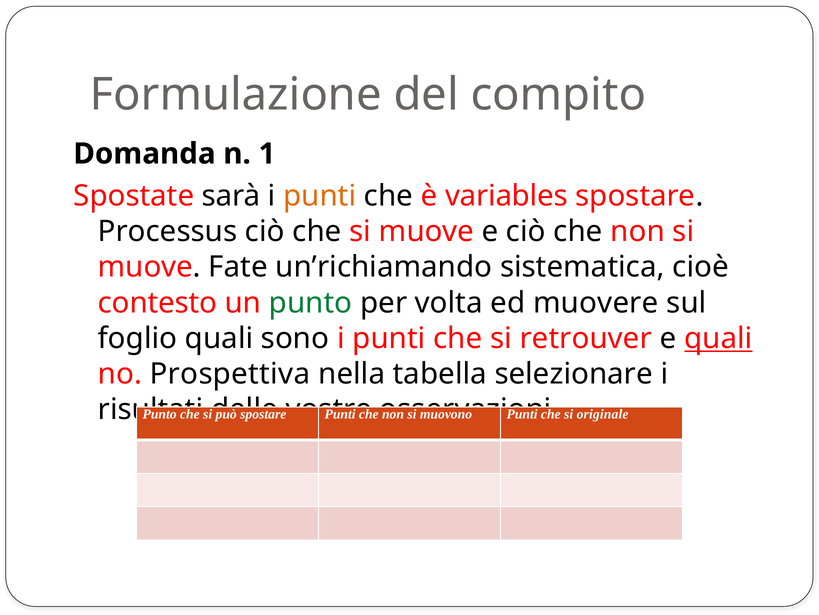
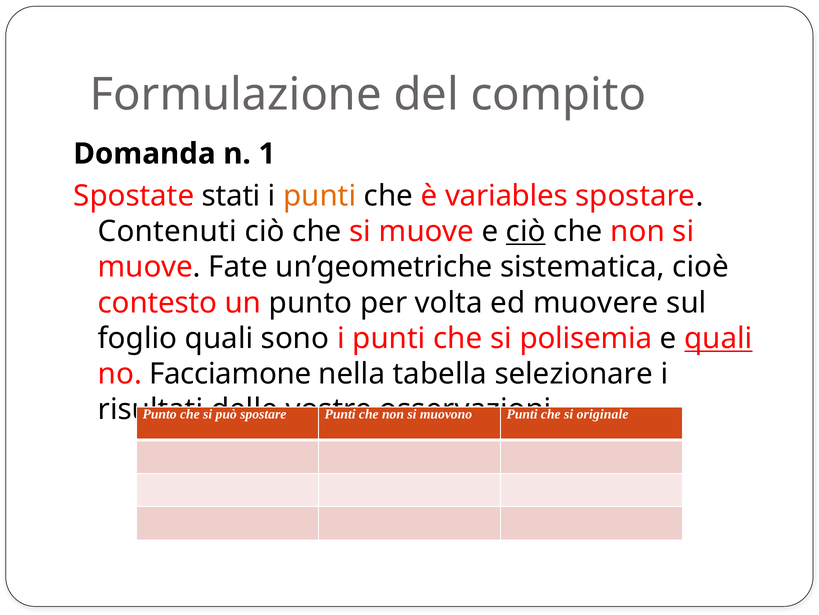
sarà: sarà -> stati
Processus: Processus -> Contenuti
ciò at (526, 231) underline: none -> present
un’richiamando: un’richiamando -> un’geometriche
punto at (311, 302) colour: green -> black
retrouver: retrouver -> polisemia
Prospettiva: Prospettiva -> Facciamone
